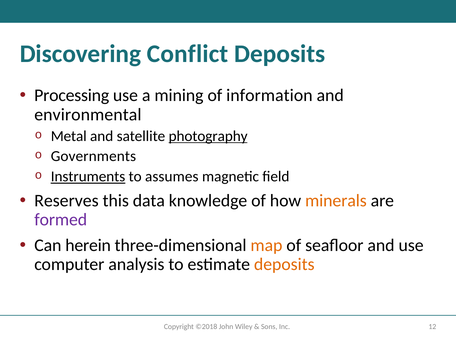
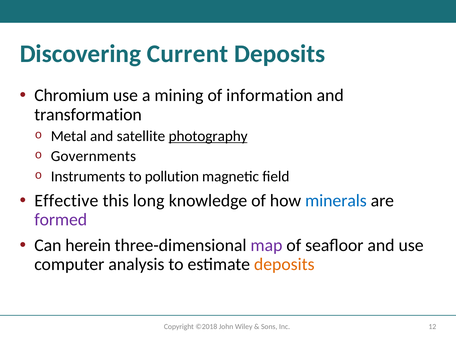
Conflict: Conflict -> Current
Processing: Processing -> Chromium
environmental: environmental -> transformation
Instruments underline: present -> none
assumes: assumes -> pollution
Reserves: Reserves -> Effective
data: data -> long
minerals colour: orange -> blue
map colour: orange -> purple
